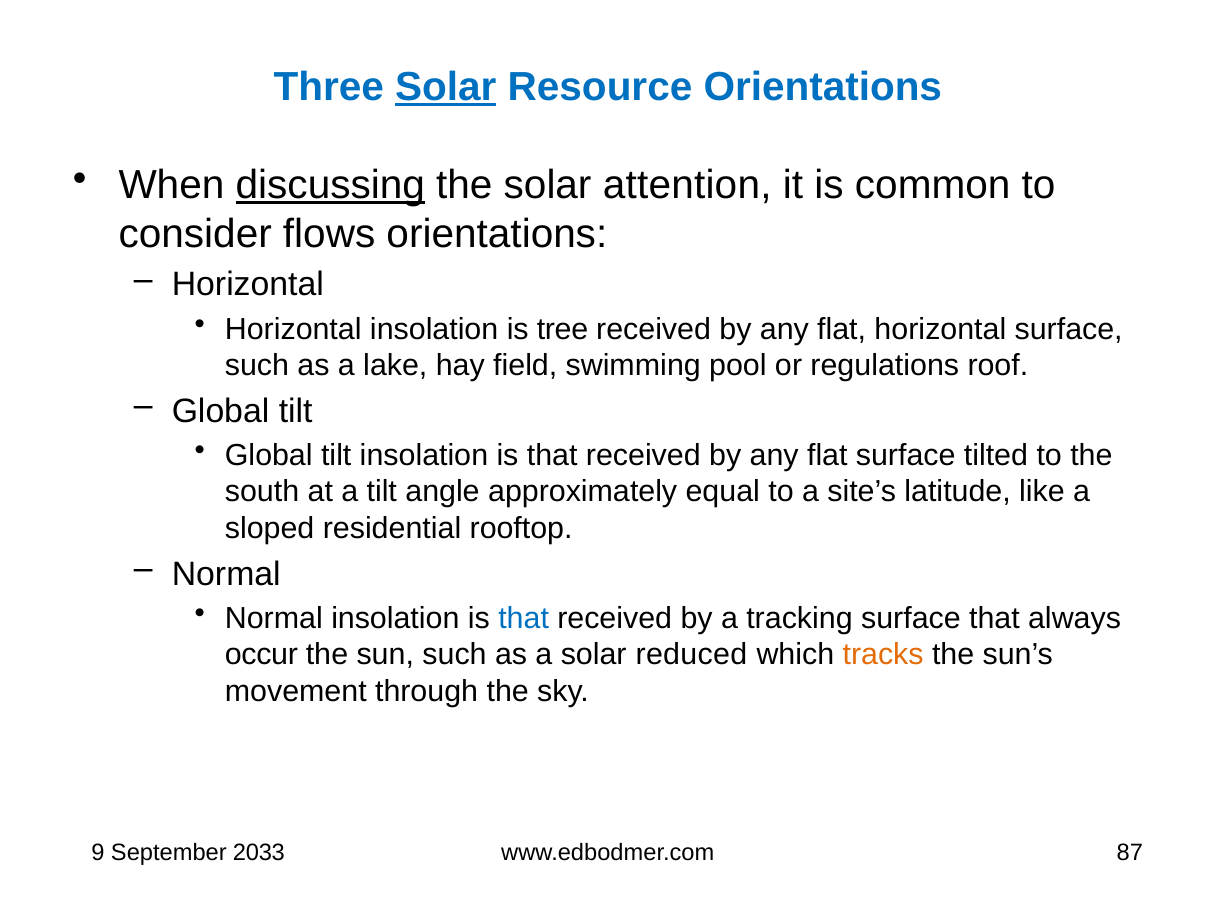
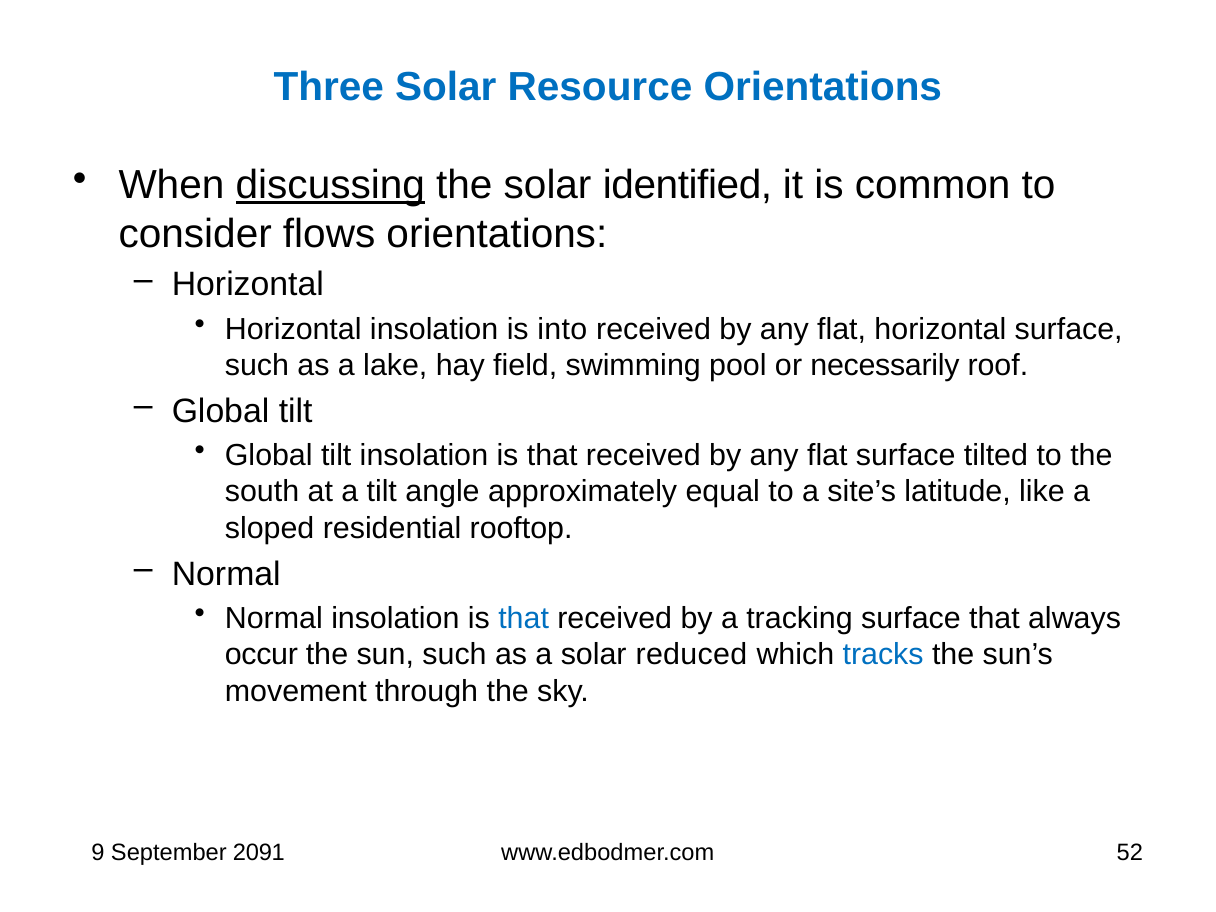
Solar at (446, 87) underline: present -> none
attention: attention -> identified
tree: tree -> into
regulations: regulations -> necessarily
tracks colour: orange -> blue
2033: 2033 -> 2091
87: 87 -> 52
